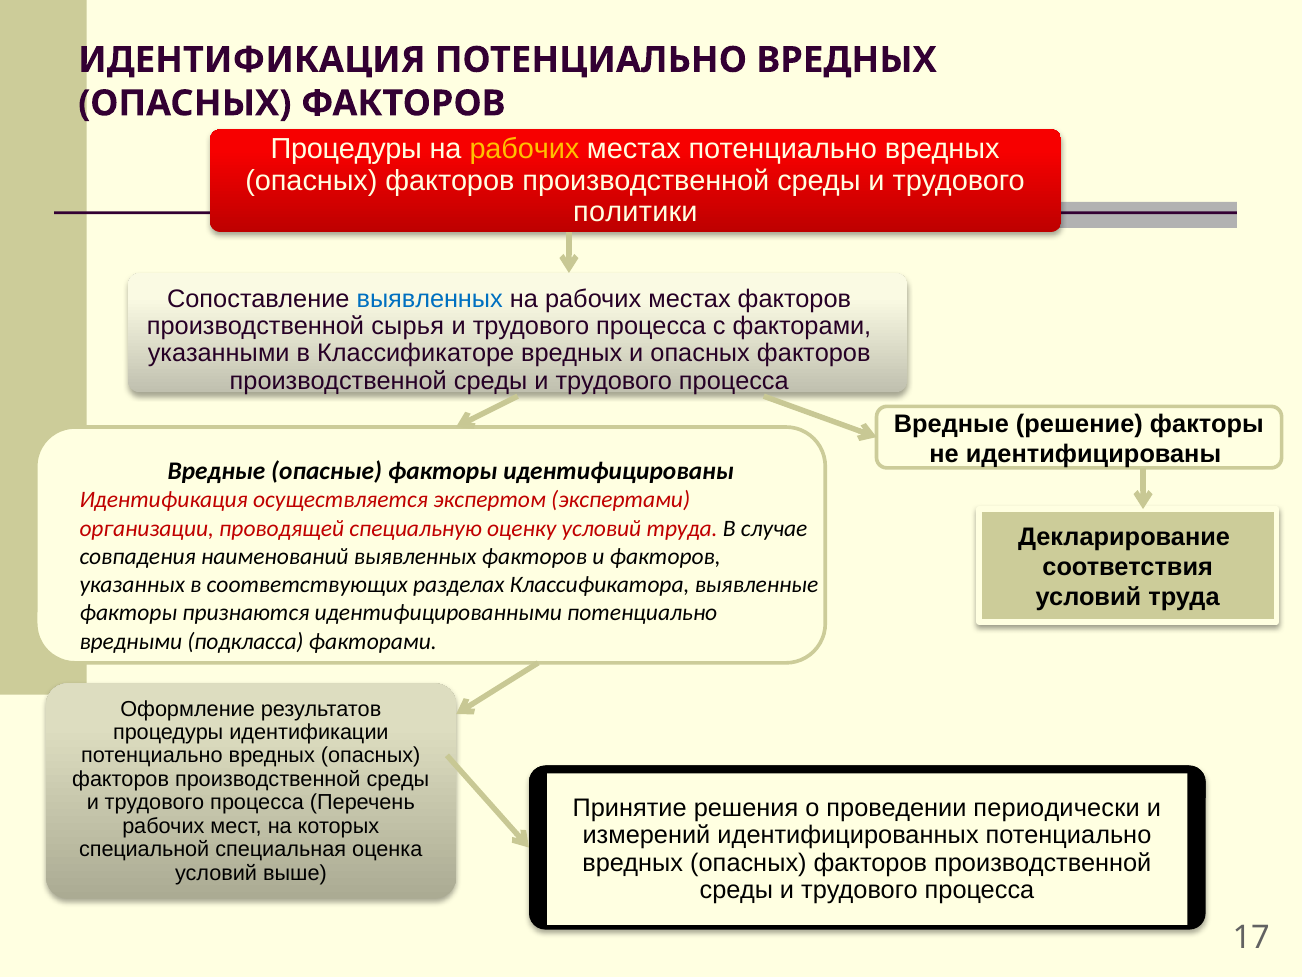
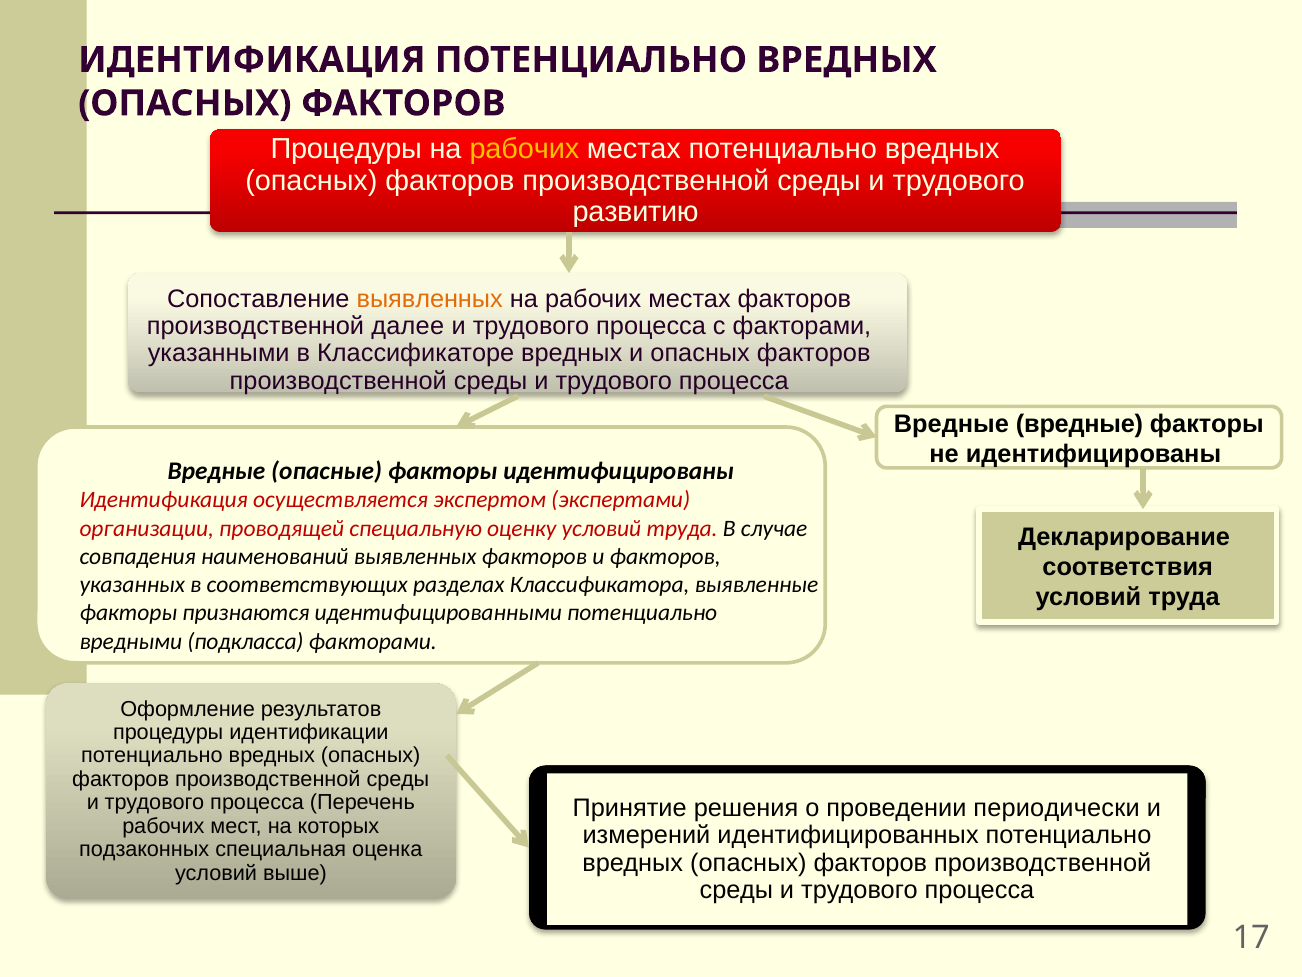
политики: политики -> развитию
выявленных at (430, 299) colour: blue -> orange
сырья: сырья -> далее
Вредные решение: решение -> вредные
специальной: специальной -> подзаконных
